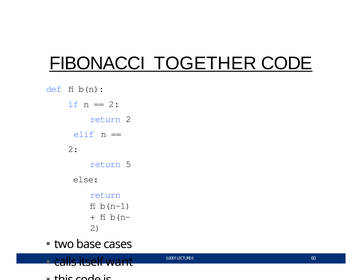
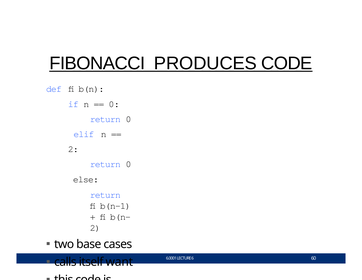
TOGETHER: TOGETHER -> PRODUCES
2 at (114, 104): 2 -> 0
2 at (128, 119): 2 -> 0
5 at (128, 164): 5 -> 0
